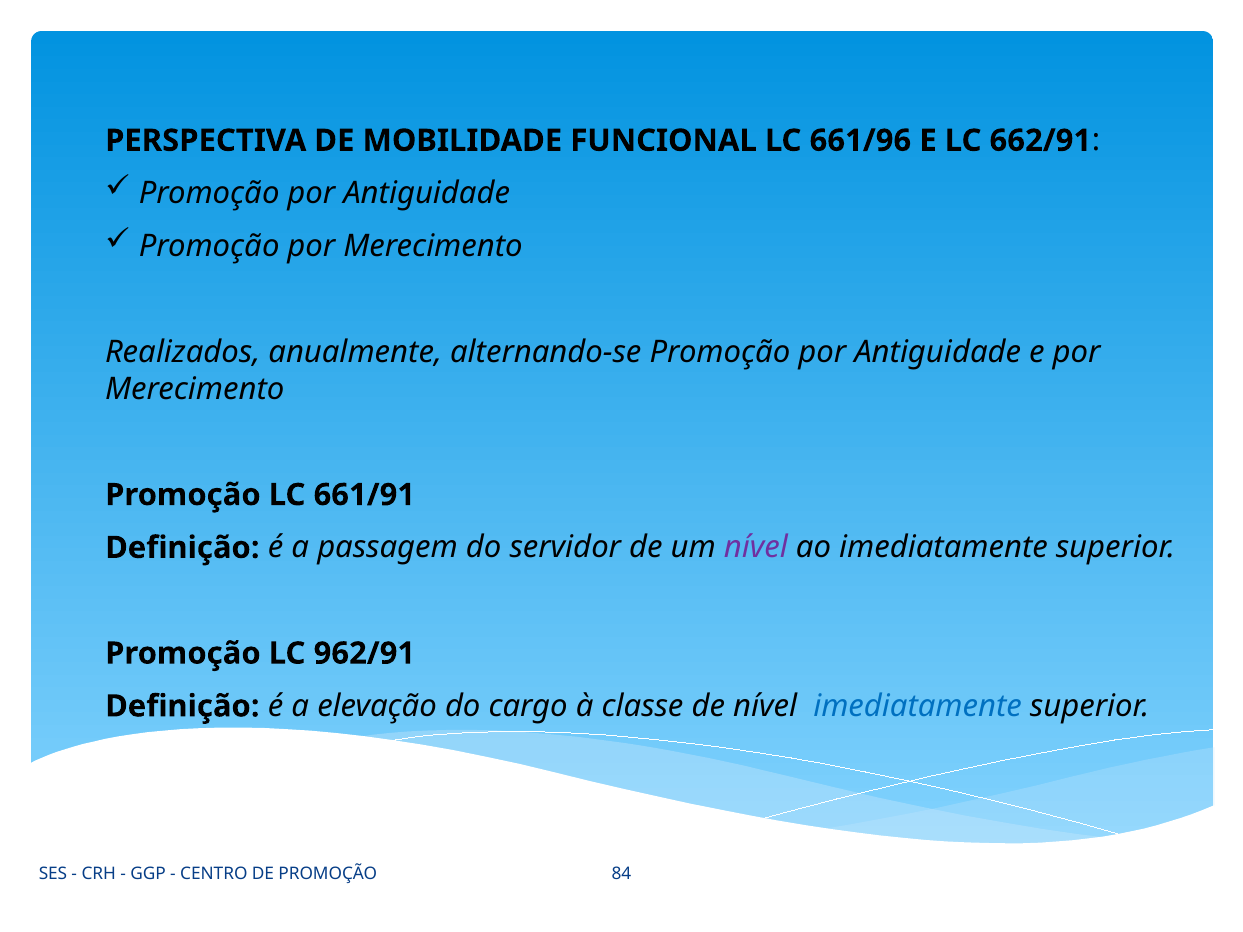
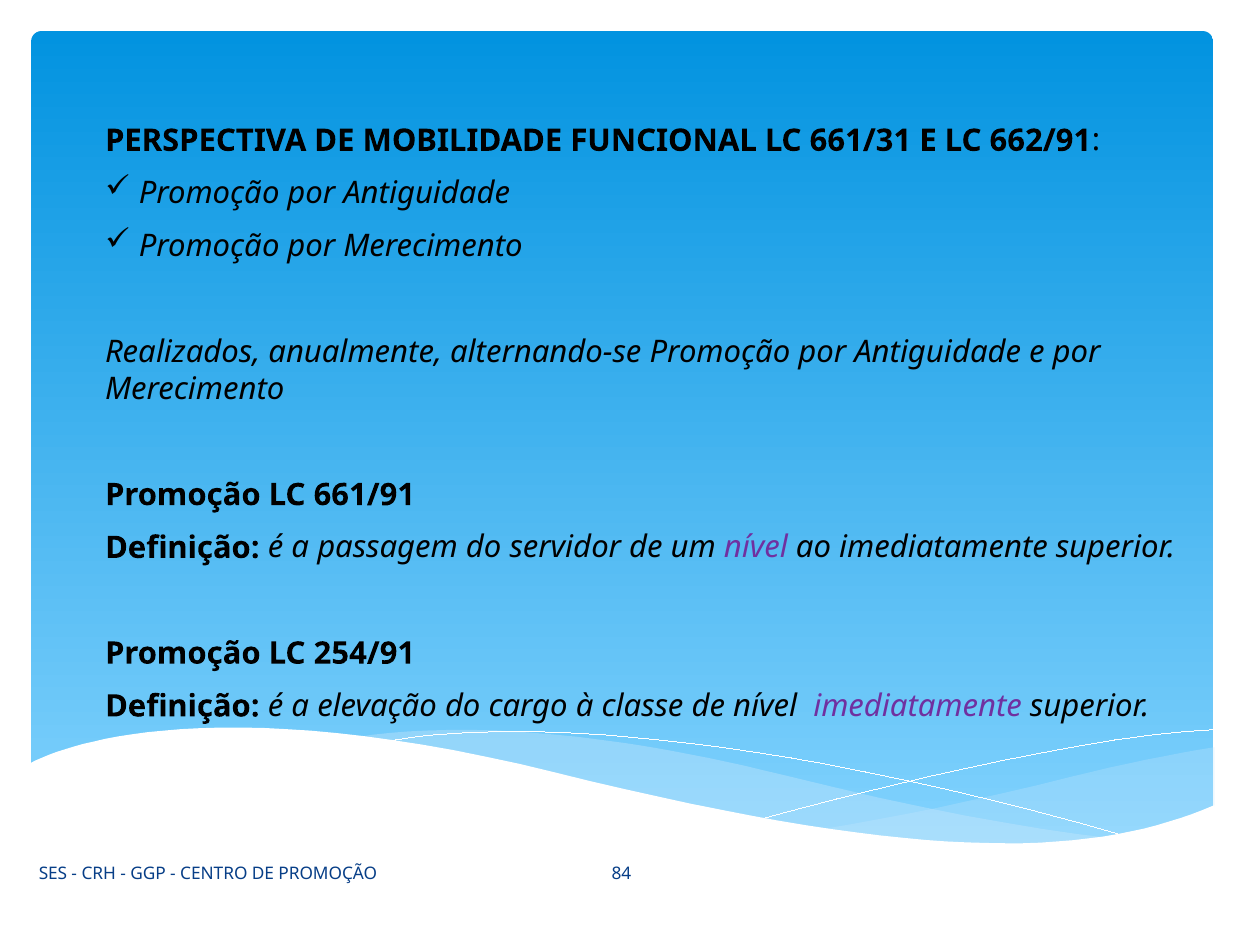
661/96: 661/96 -> 661/31
962/91: 962/91 -> 254/91
imediatamente at (918, 706) colour: blue -> purple
